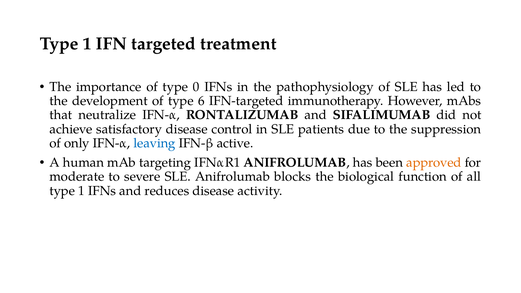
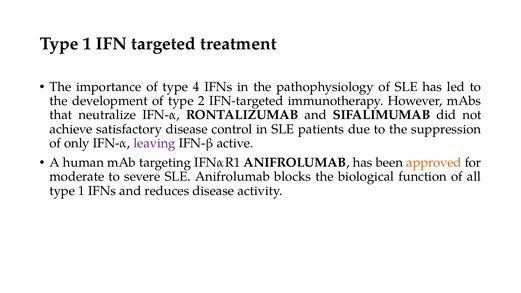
0: 0 -> 4
6: 6 -> 2
leaving colour: blue -> purple
